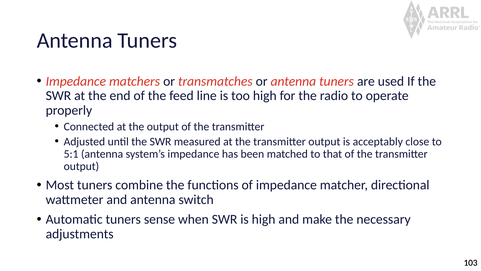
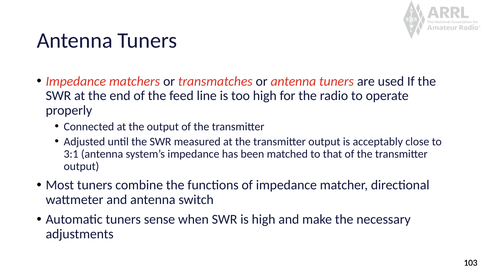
5:1: 5:1 -> 3:1
